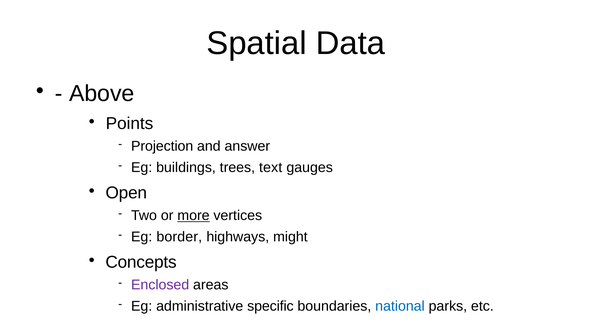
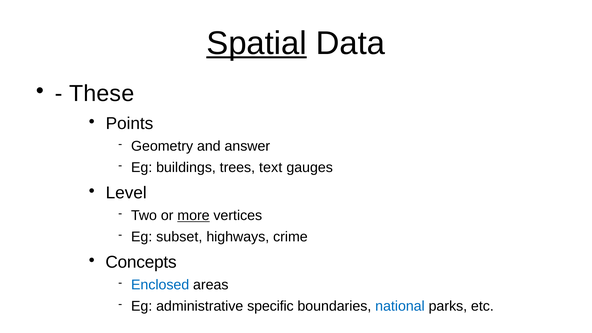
Spatial underline: none -> present
Above: Above -> These
Projection: Projection -> Geometry
Open: Open -> Level
border: border -> subset
might: might -> crime
Enclosed colour: purple -> blue
